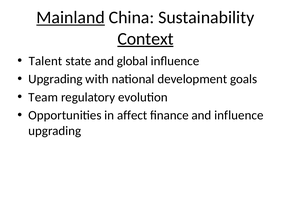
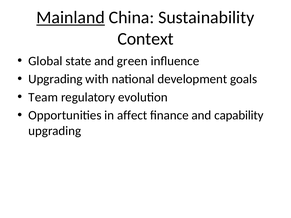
Context underline: present -> none
Talent: Talent -> Global
global: global -> green
and influence: influence -> capability
